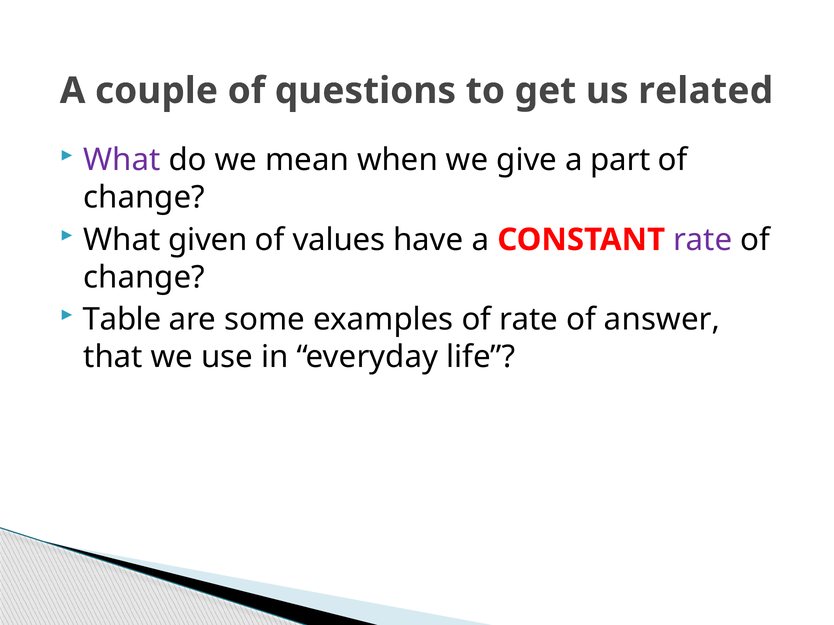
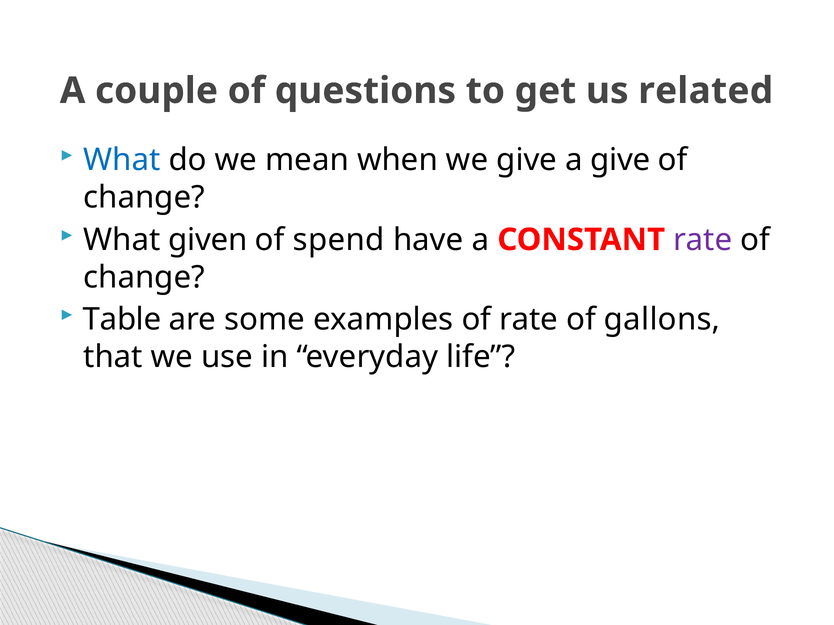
What at (122, 160) colour: purple -> blue
a part: part -> give
values: values -> spend
answer: answer -> gallons
